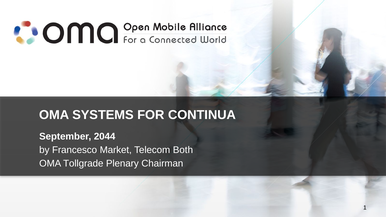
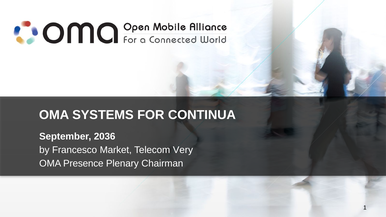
2044: 2044 -> 2036
Both: Both -> Very
Tollgrade: Tollgrade -> Presence
